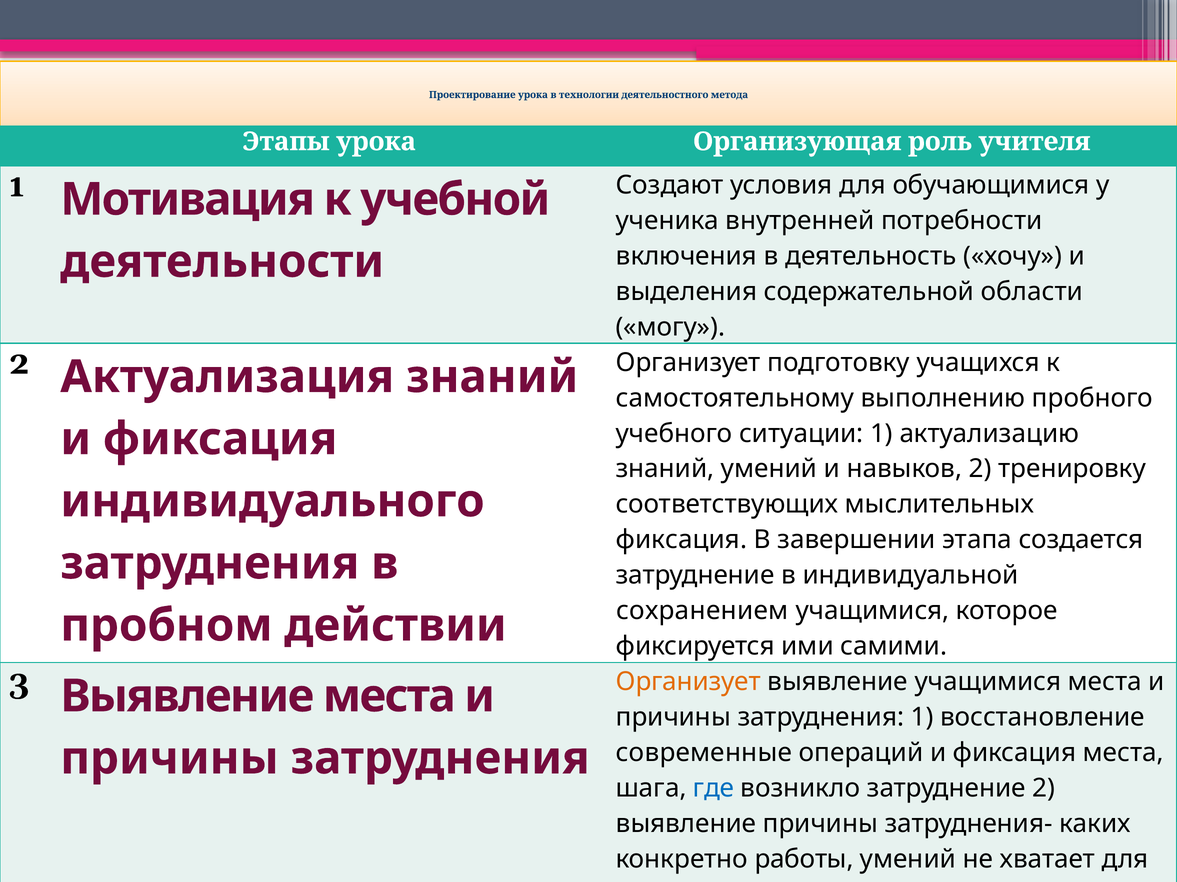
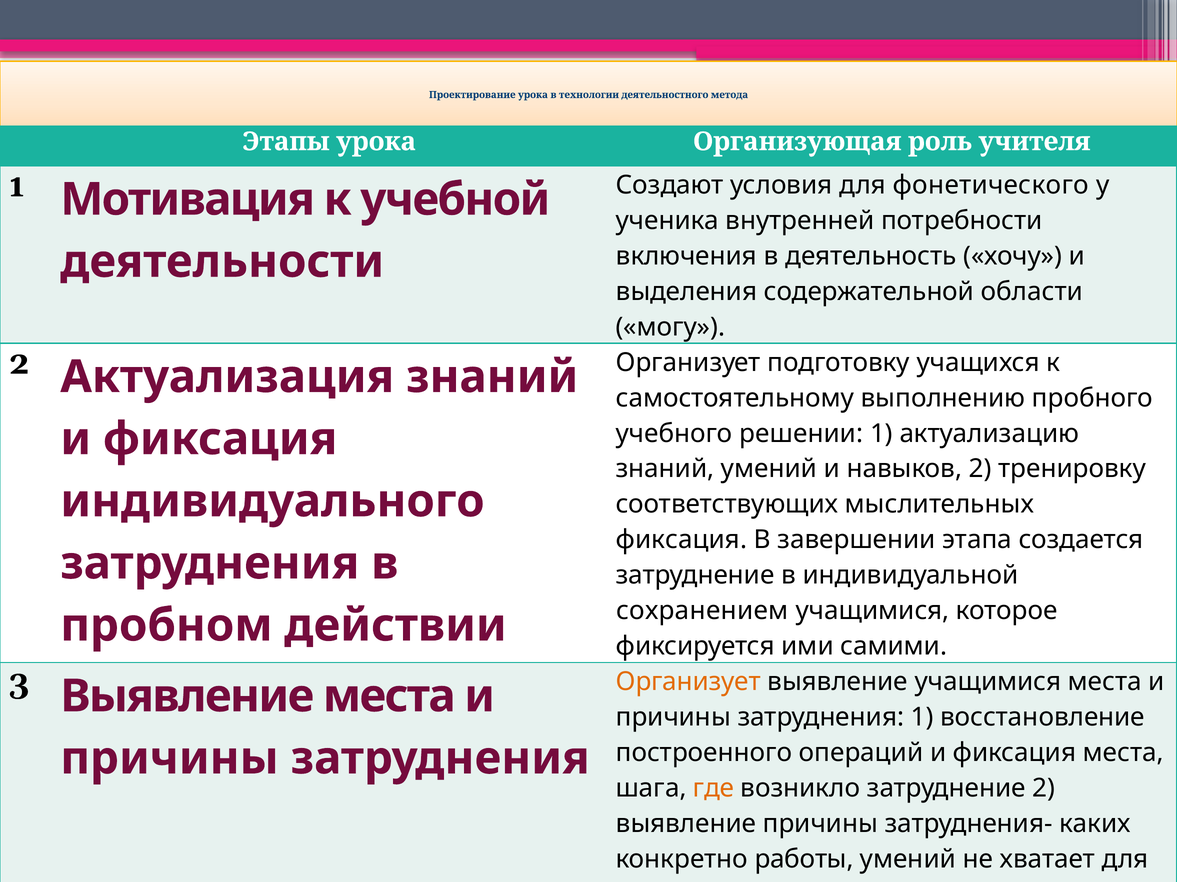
обучающимися: обучающимися -> фонетического
учебного ситуации: ситуации -> решении
современные: современные -> построенного
где at (714, 789) colour: blue -> orange
